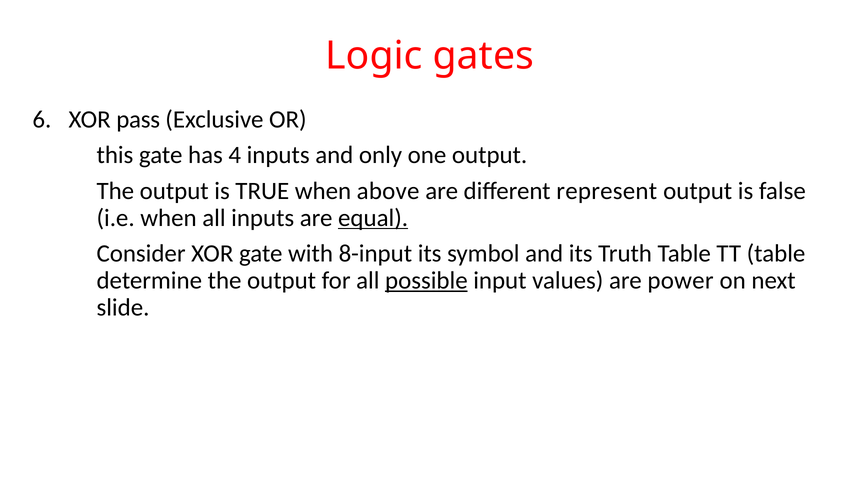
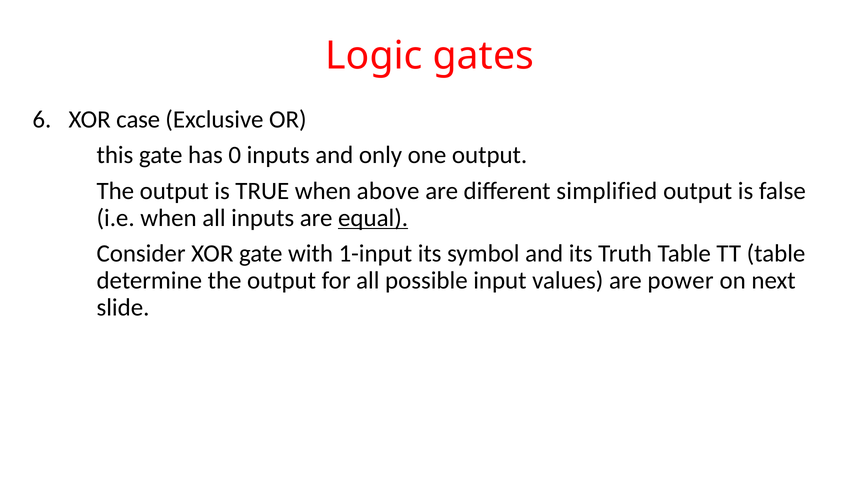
pass: pass -> case
4: 4 -> 0
represent: represent -> simplified
8-input: 8-input -> 1-input
possible underline: present -> none
